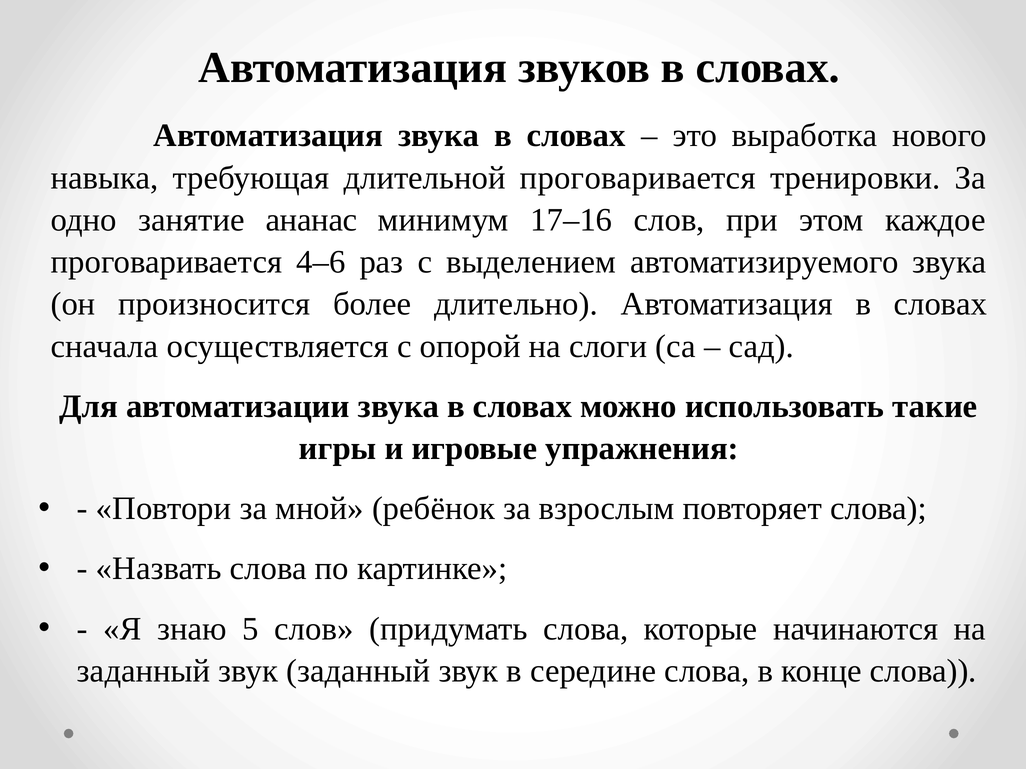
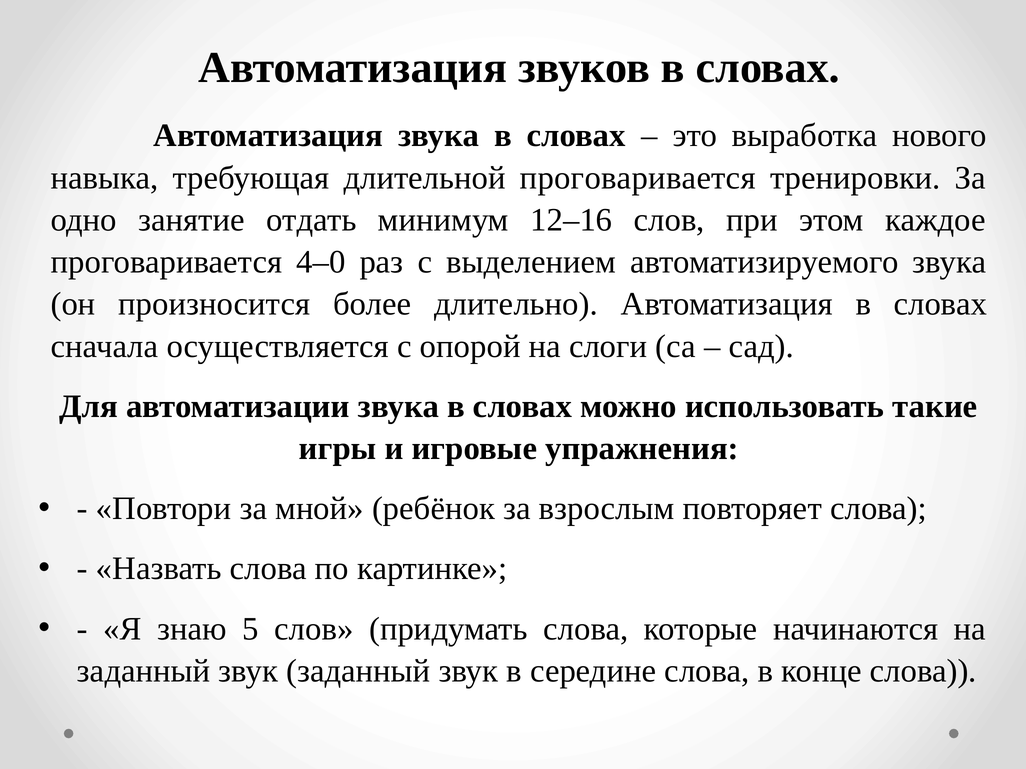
ананас: ананас -> отдать
17–16: 17–16 -> 12–16
4–6: 4–6 -> 4–0
